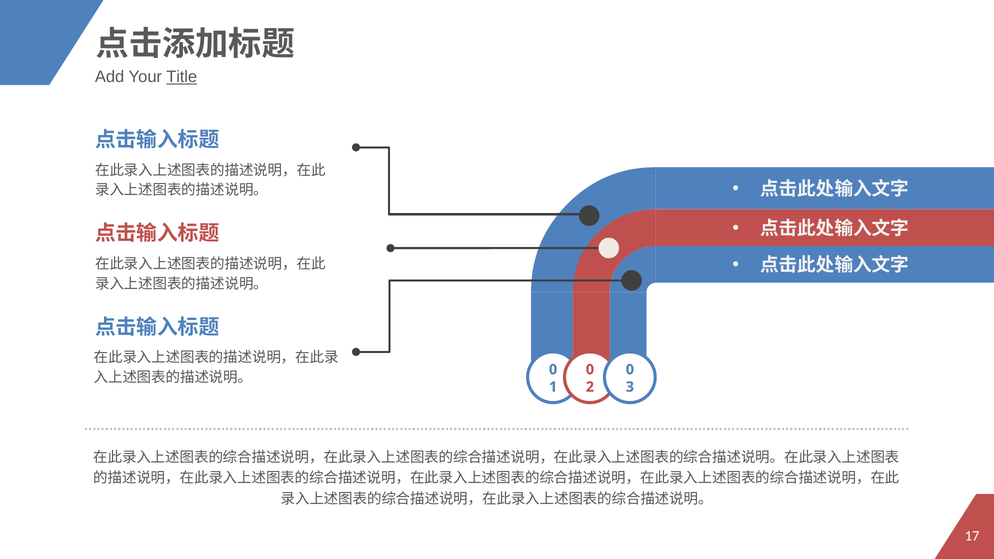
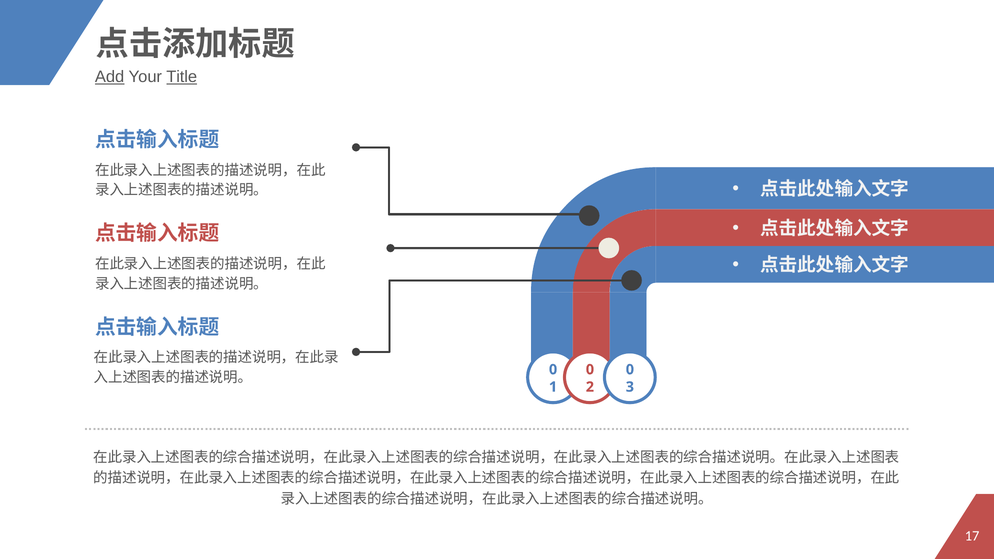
Add underline: none -> present
